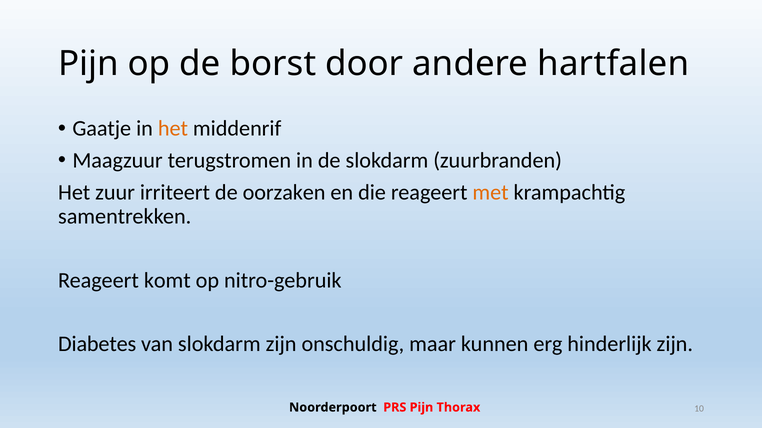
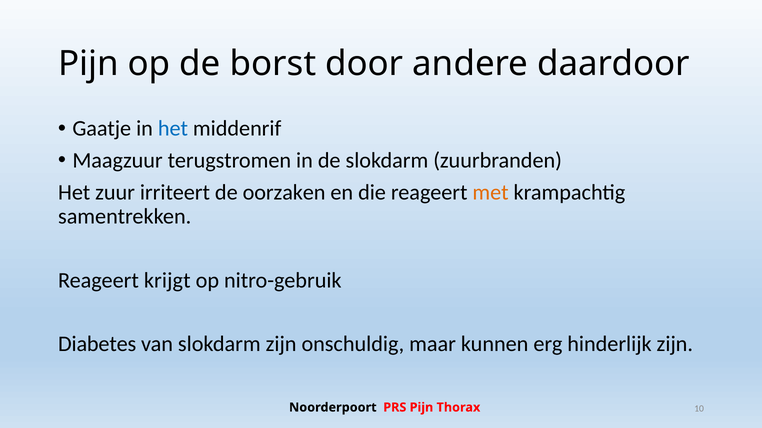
hartfalen: hartfalen -> daardoor
het at (173, 129) colour: orange -> blue
komt: komt -> krijgt
